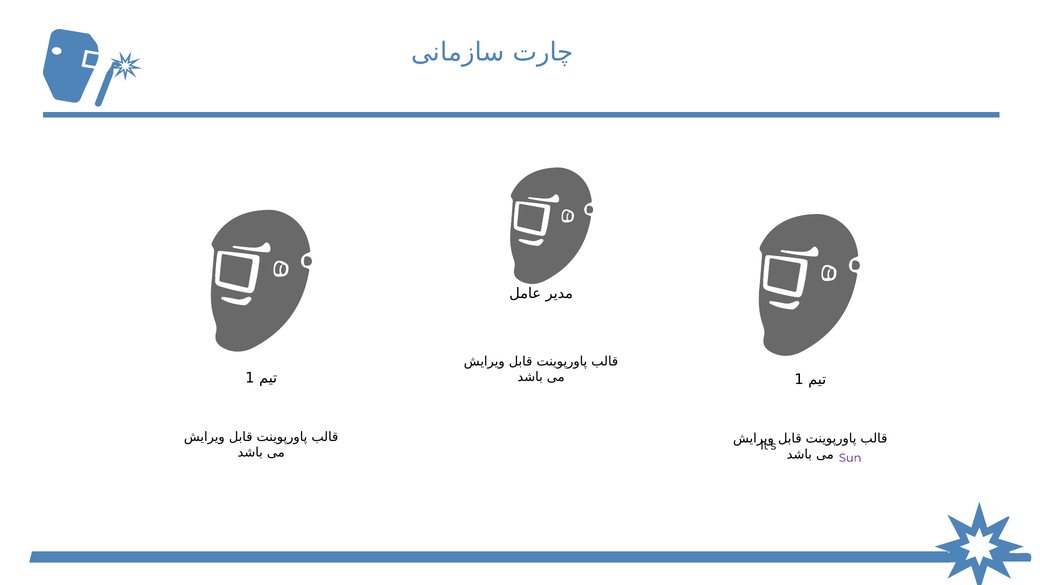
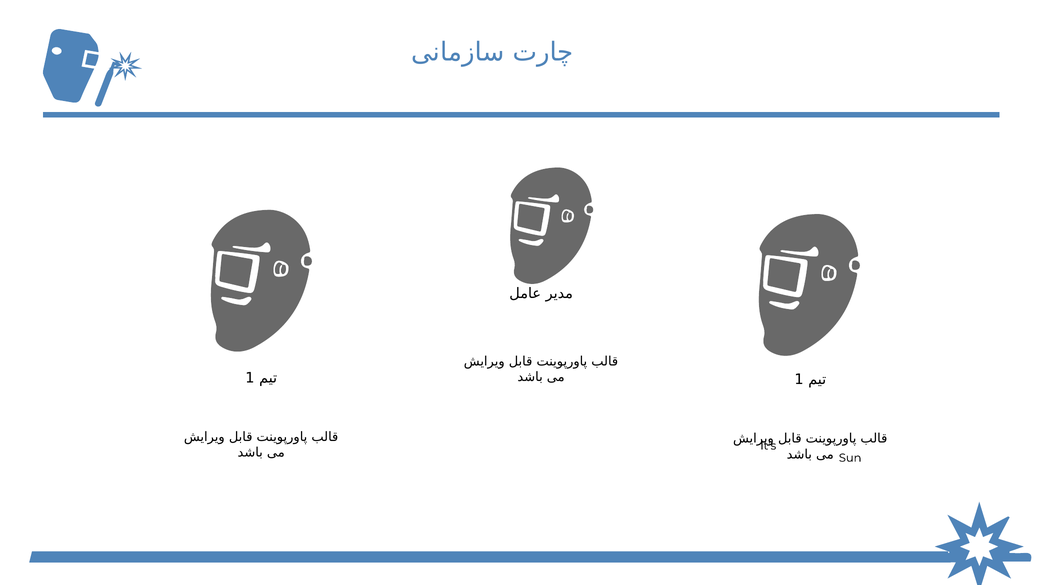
Sun colour: purple -> black
